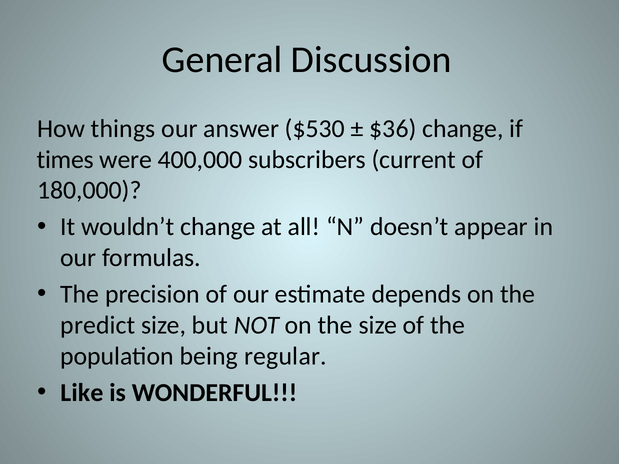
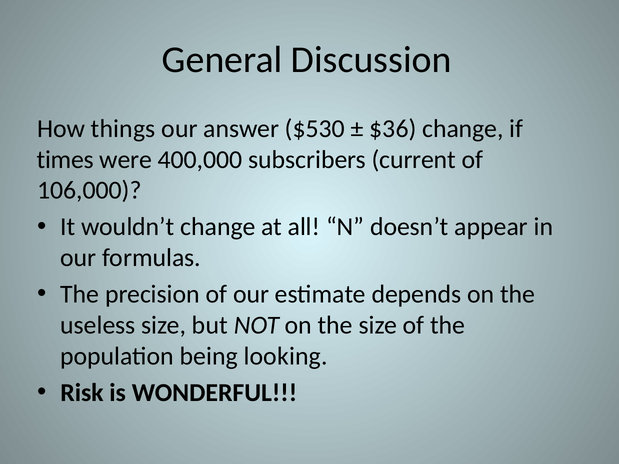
180,000: 180,000 -> 106,000
predict: predict -> useless
regular: regular -> looking
Like: Like -> Risk
